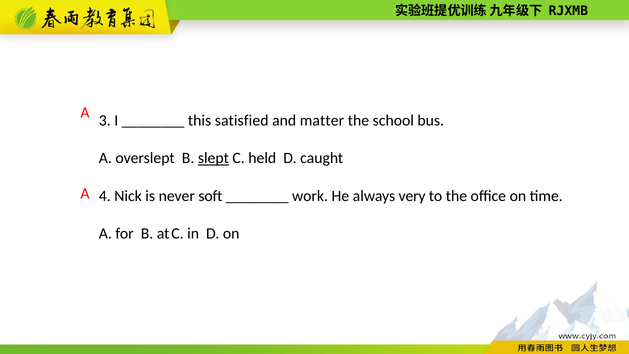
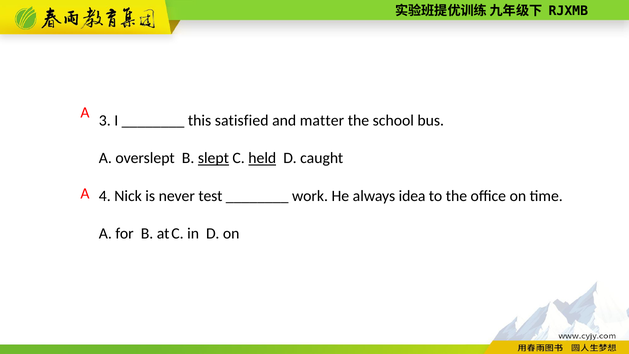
held underline: none -> present
soft: soft -> test
very: very -> idea
